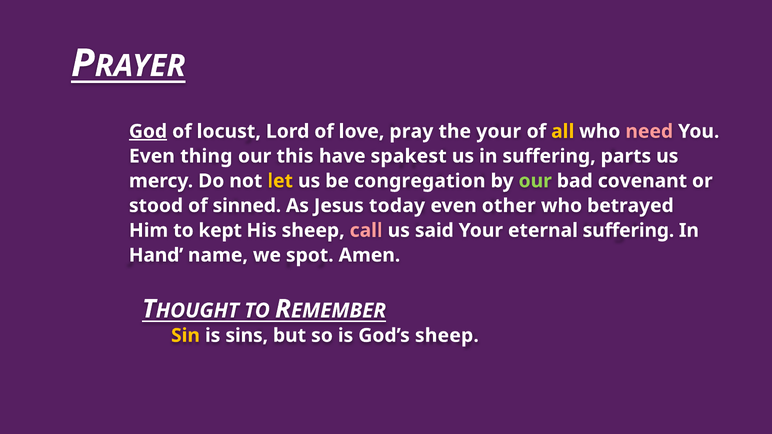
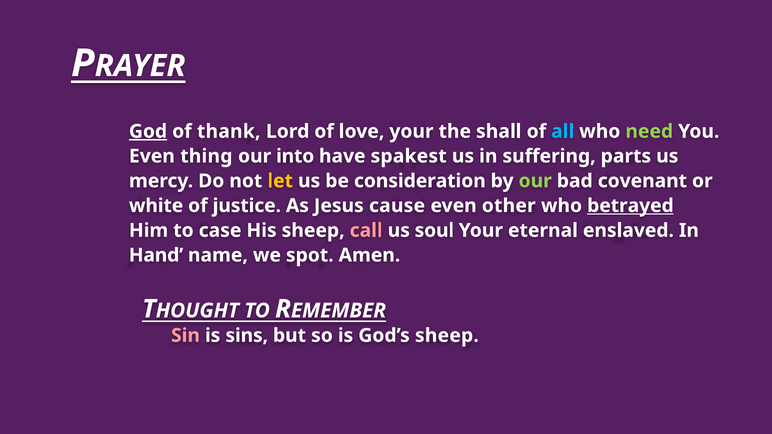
locust: locust -> thank
love pray: pray -> your
the your: your -> shall
all colour: yellow -> light blue
need colour: pink -> light green
this: this -> into
congregation: congregation -> consideration
stood: stood -> white
sinned: sinned -> justice
today: today -> cause
betrayed underline: none -> present
kept: kept -> case
said: said -> soul
eternal suffering: suffering -> enslaved
Sin colour: yellow -> pink
